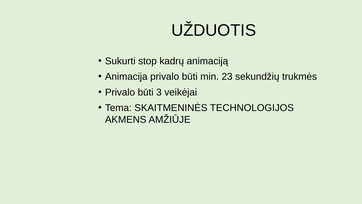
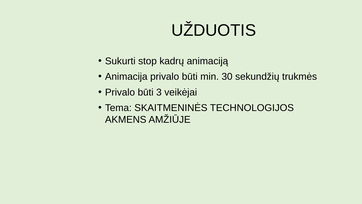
23: 23 -> 30
